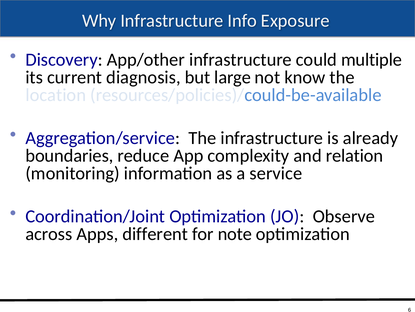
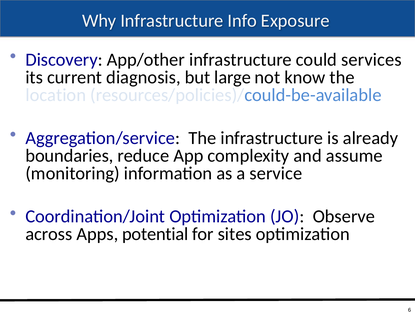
multiple: multiple -> services
relation: relation -> assume
different: different -> potential
note: note -> sites
